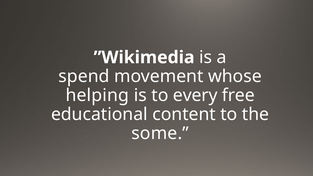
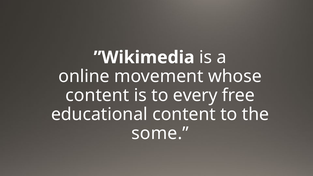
spend: spend -> online
helping at (97, 95): helping -> content
